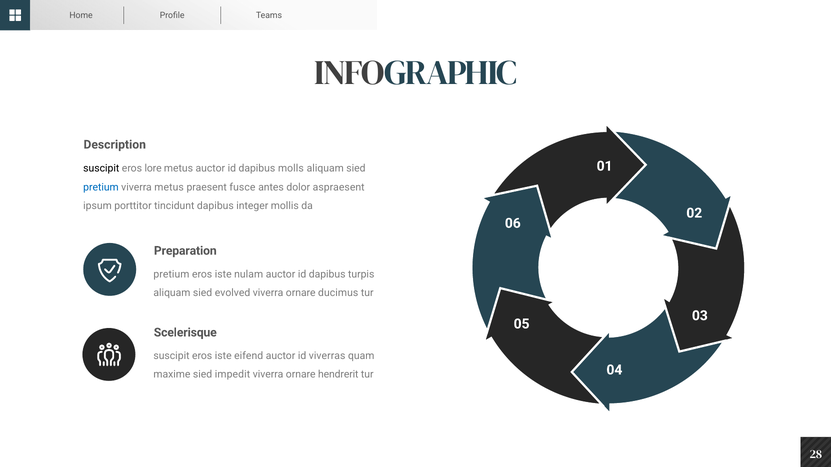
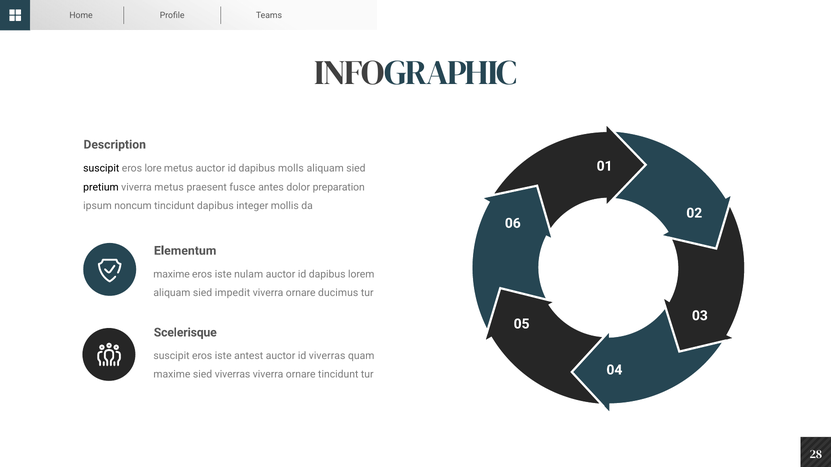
pretium at (101, 187) colour: blue -> black
aspraesent: aspraesent -> preparation
porttitor: porttitor -> noncum
Preparation: Preparation -> Elementum
pretium at (171, 274): pretium -> maxime
turpis: turpis -> lorem
evolved: evolved -> impedit
eifend: eifend -> antest
sied impedit: impedit -> viverras
ornare hendrerit: hendrerit -> tincidunt
